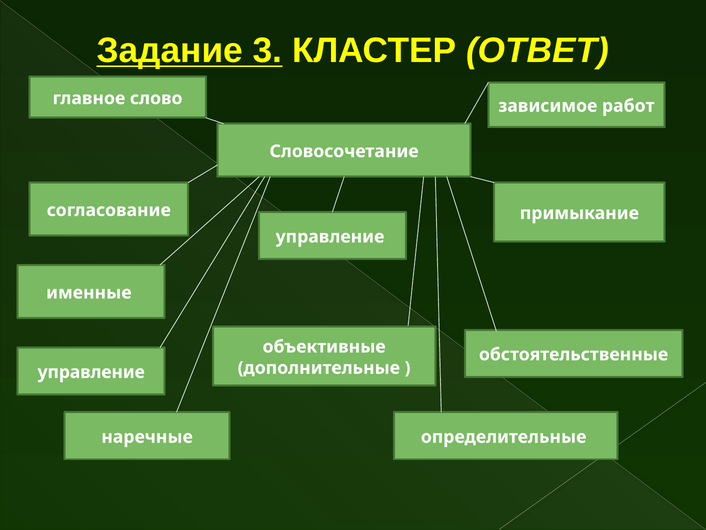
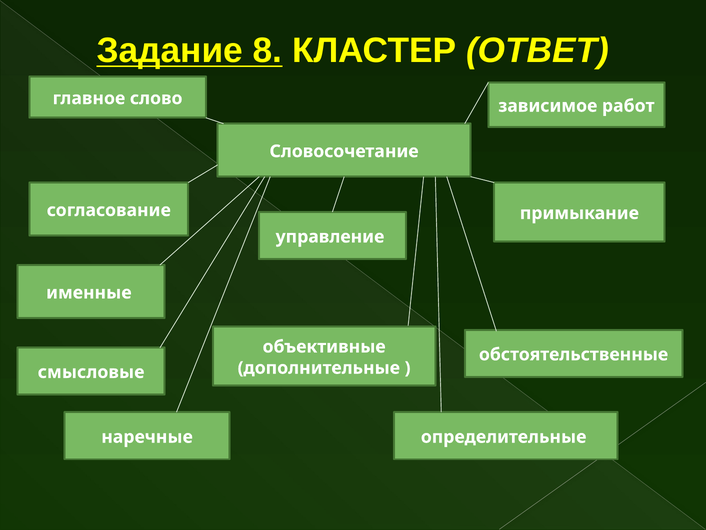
3: 3 -> 8
управление at (91, 372): управление -> смысловые
